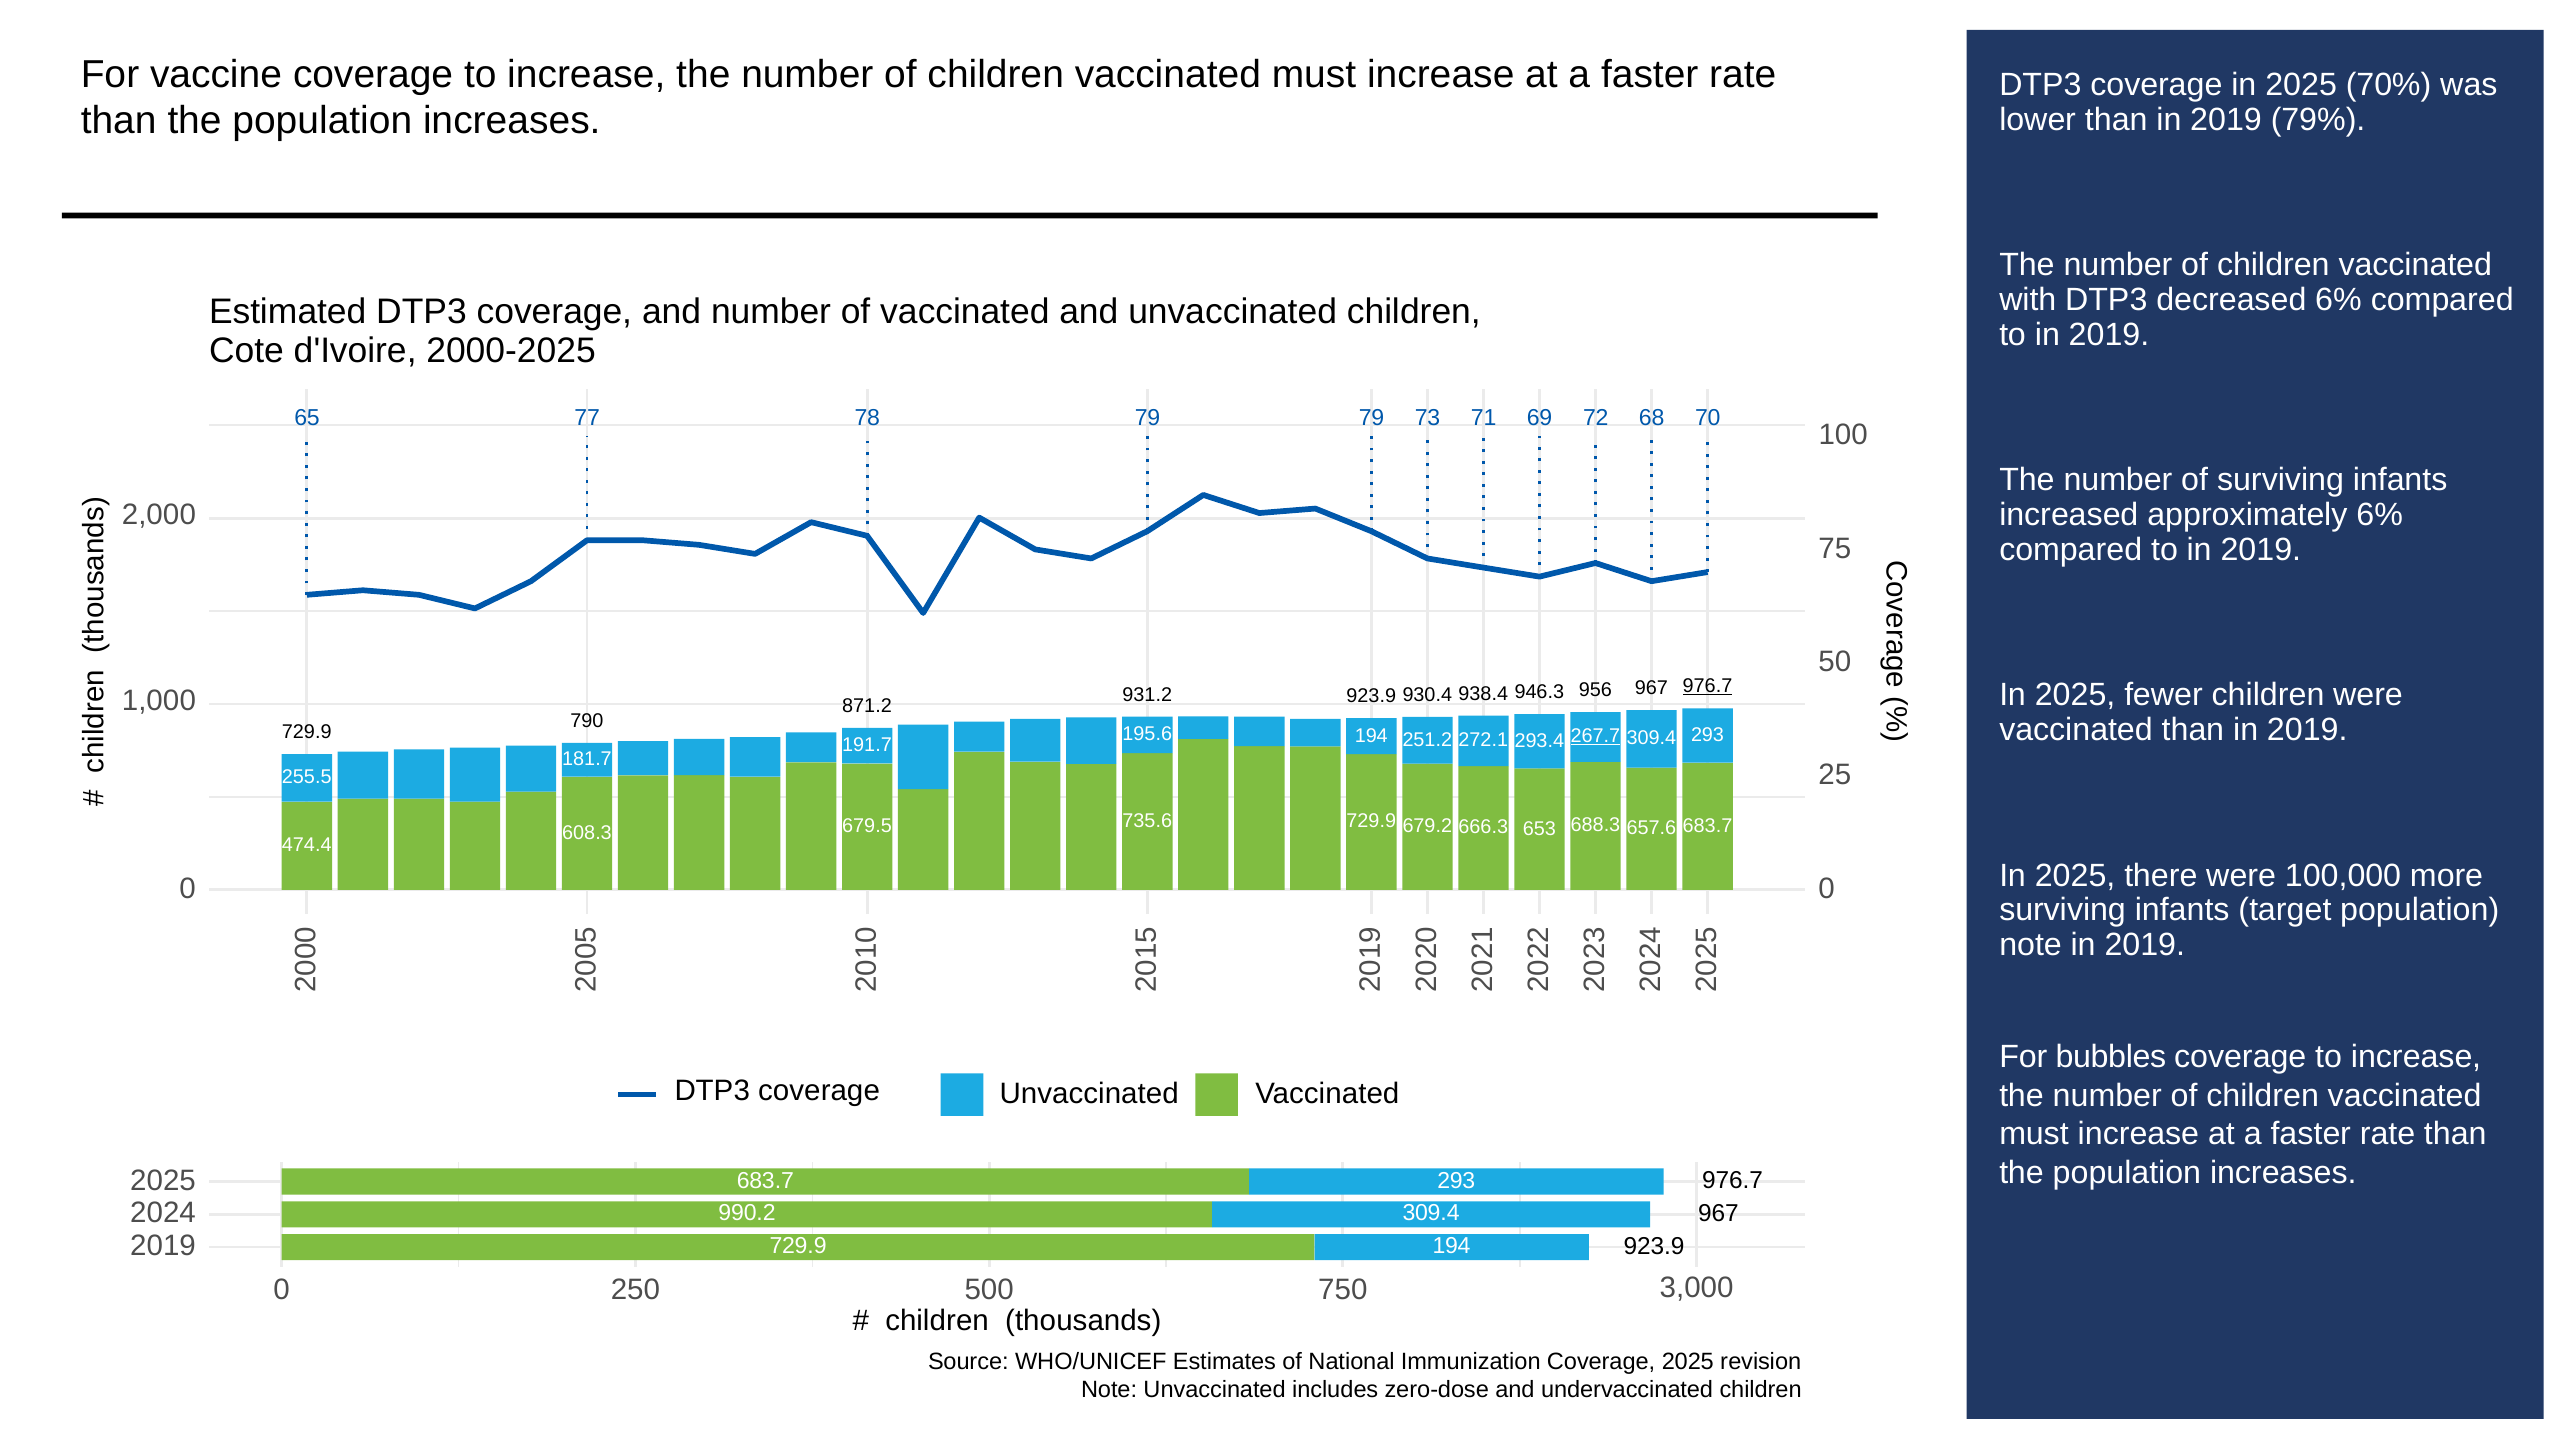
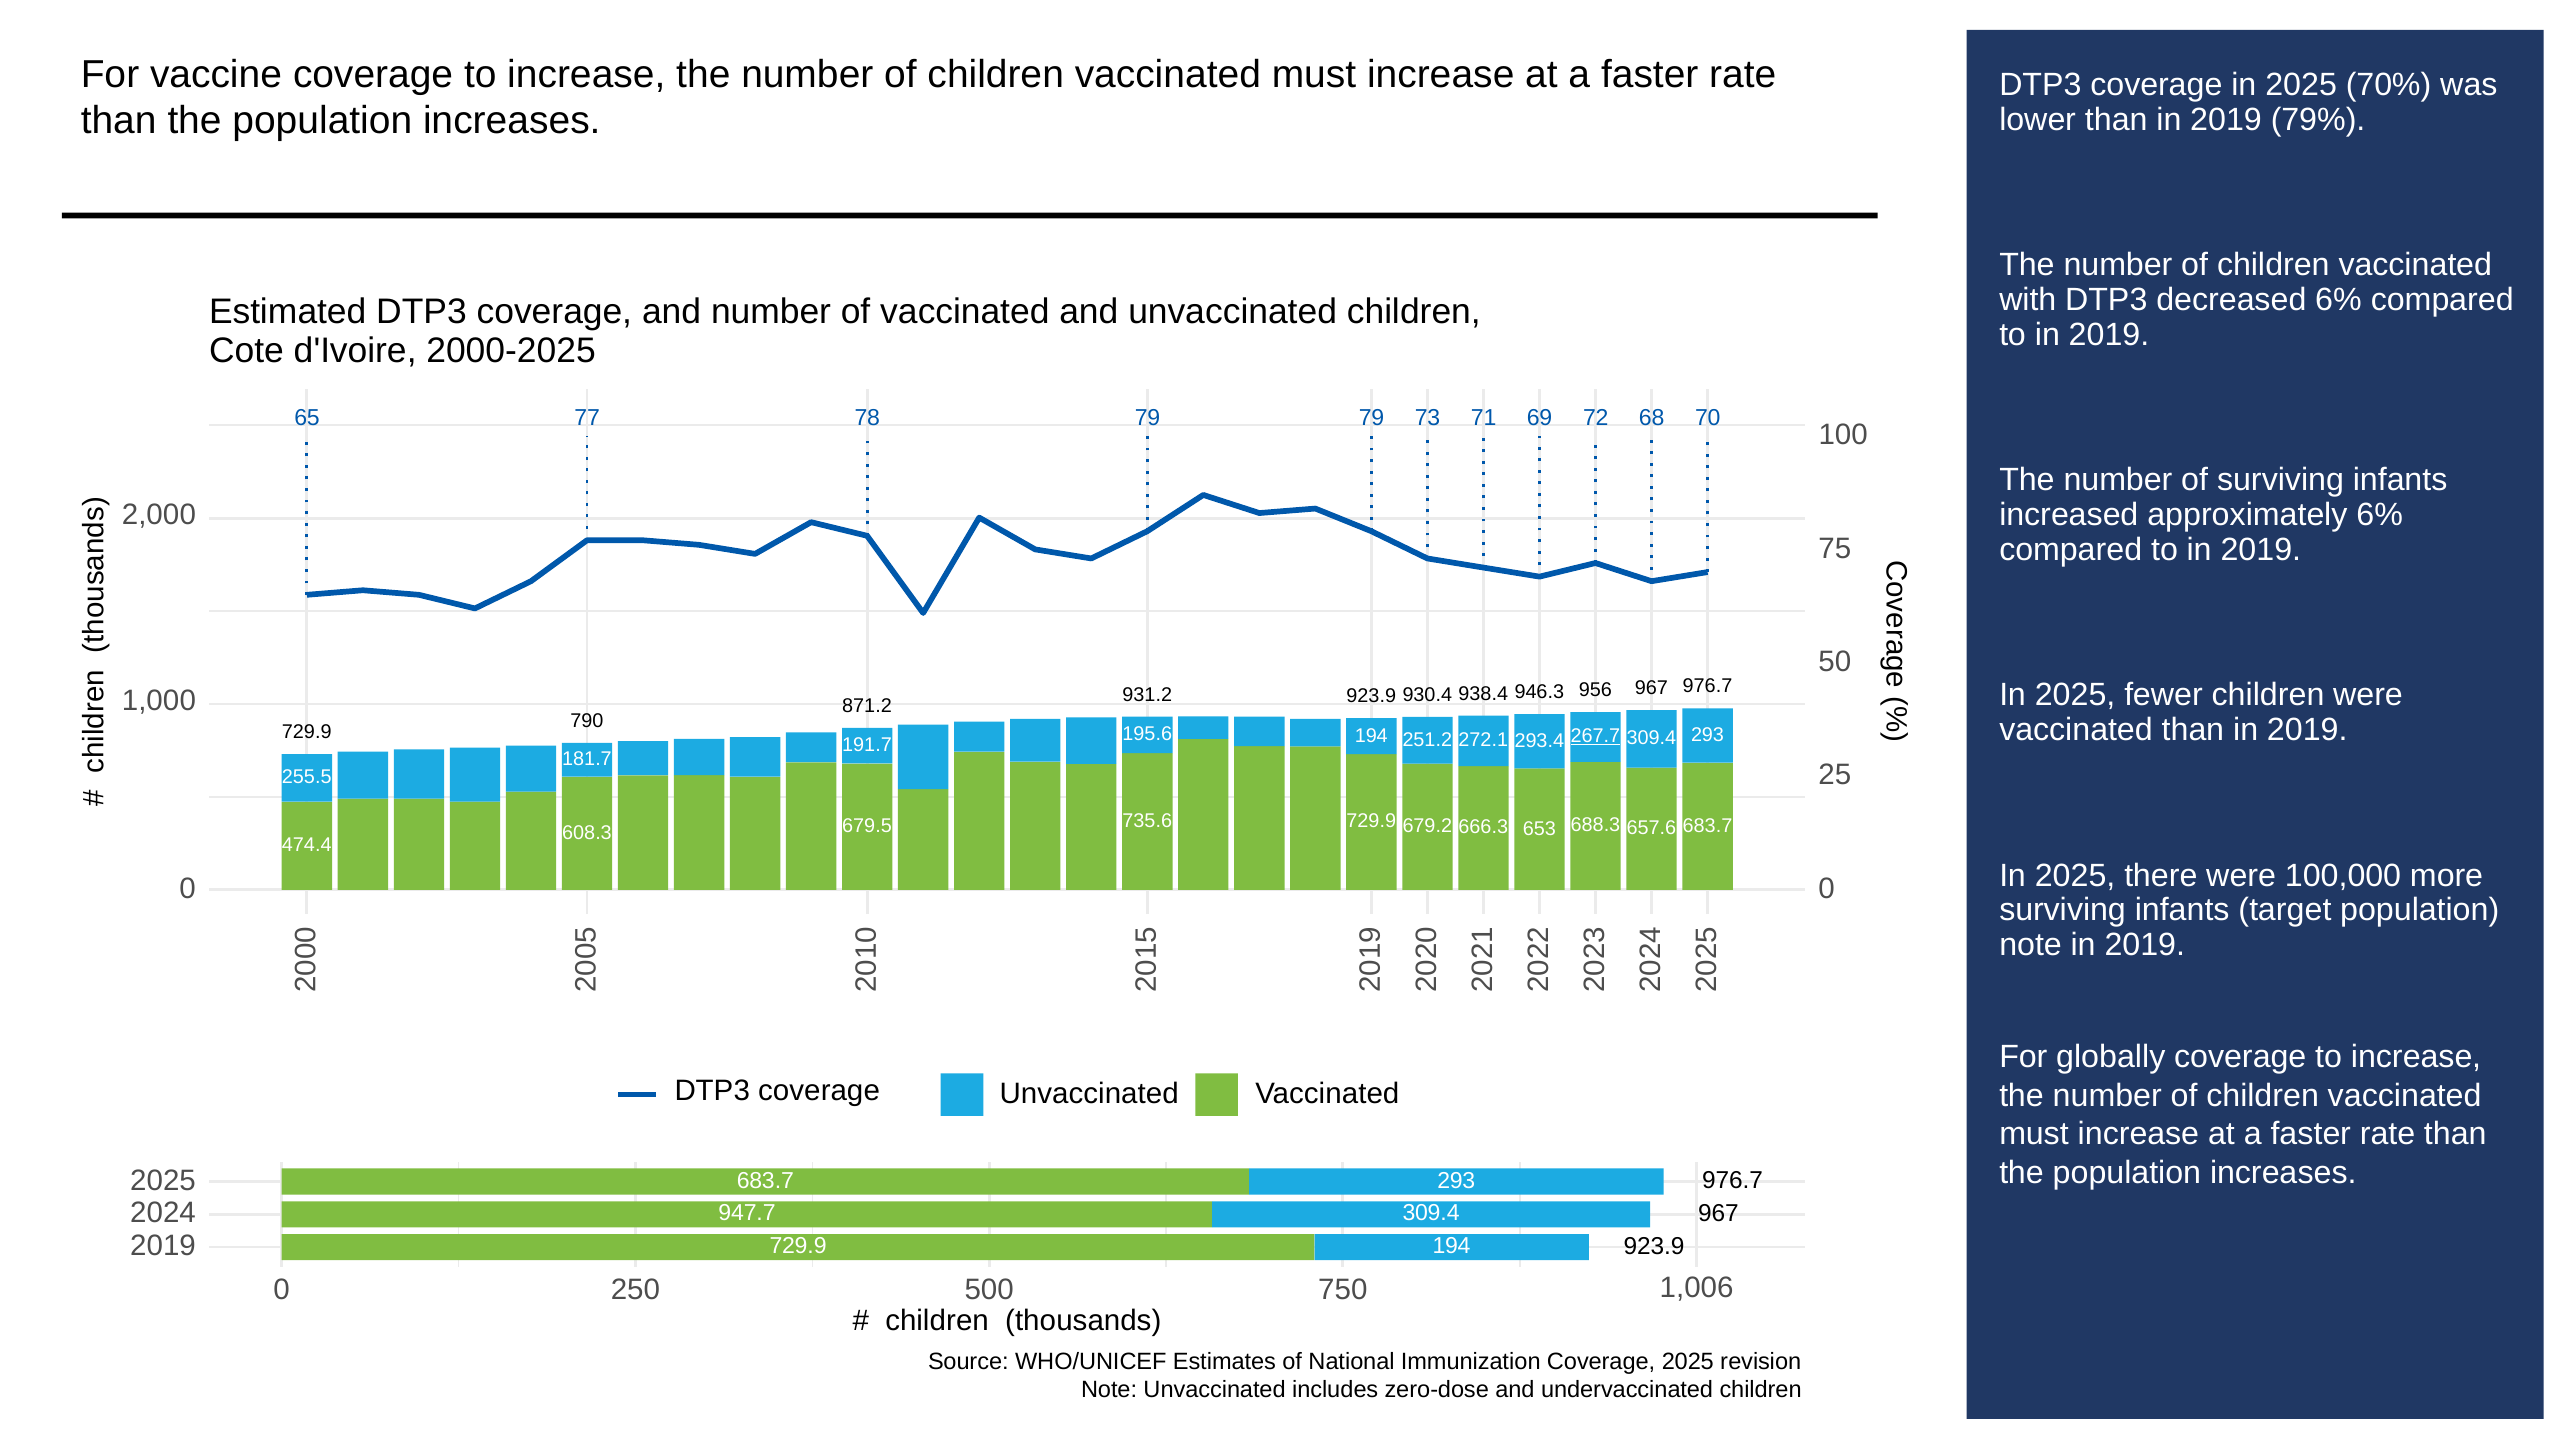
976.7 at (1707, 686) underline: present -> none
bubbles: bubbles -> globally
990.2: 990.2 -> 947.7
3,000: 3,000 -> 1,006
